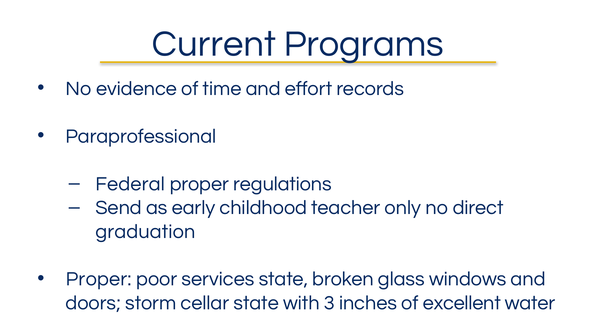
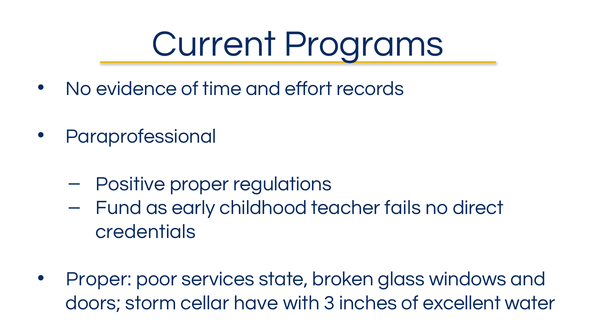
Federal: Federal -> Positive
Send: Send -> Fund
only: only -> fails
graduation: graduation -> credentials
cellar state: state -> have
